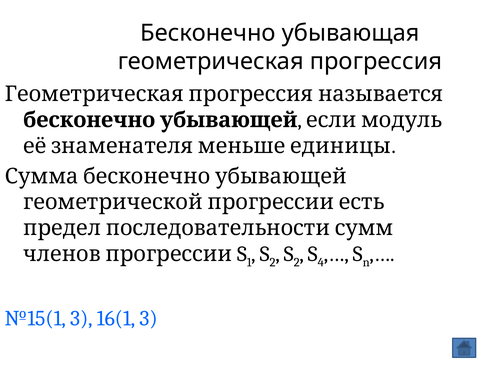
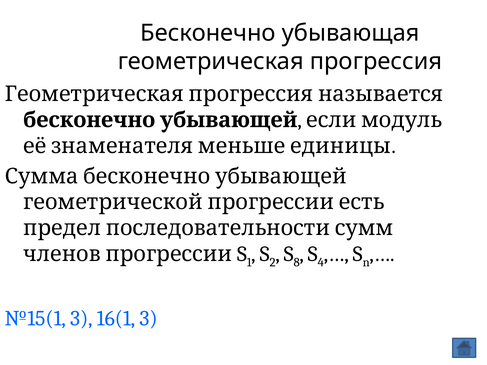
2 at (297, 263): 2 -> 8
